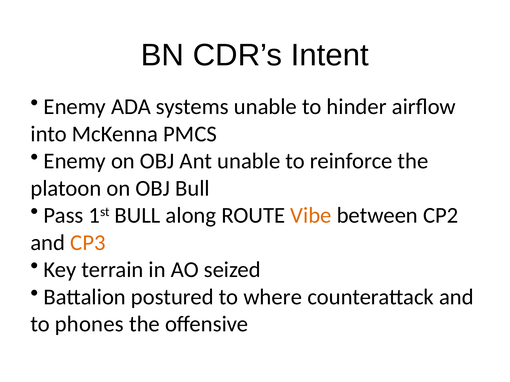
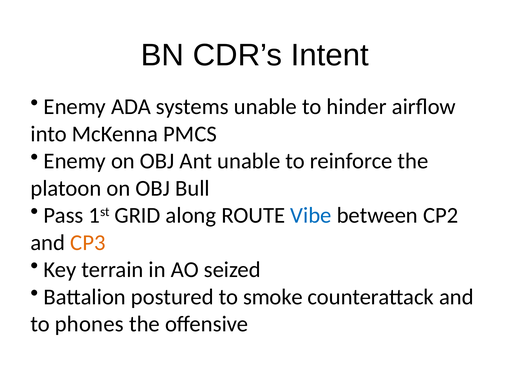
1st BULL: BULL -> GRID
Vibe colour: orange -> blue
where: where -> smoke
